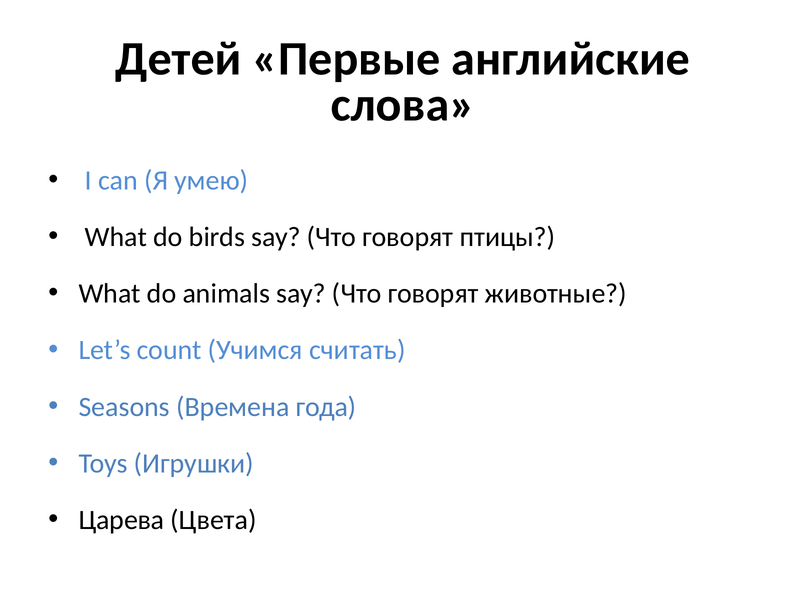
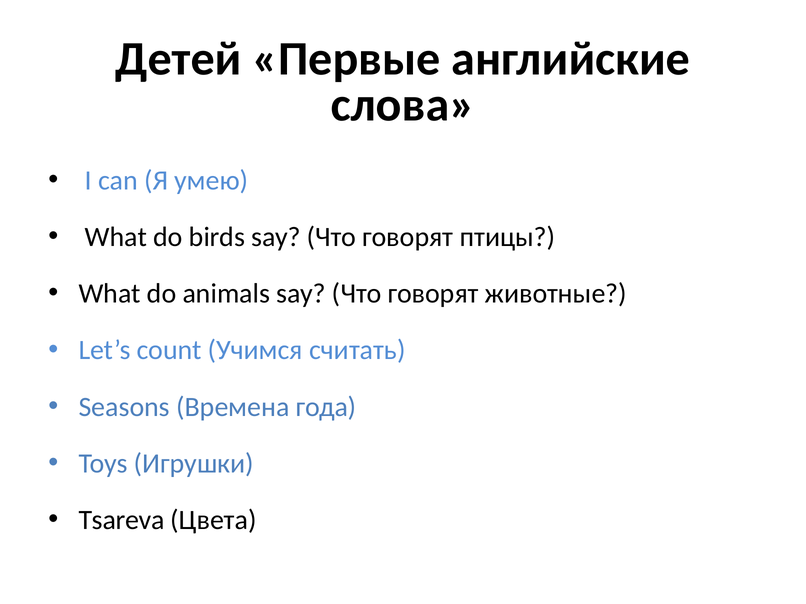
Царева: Царева -> Tsareva
